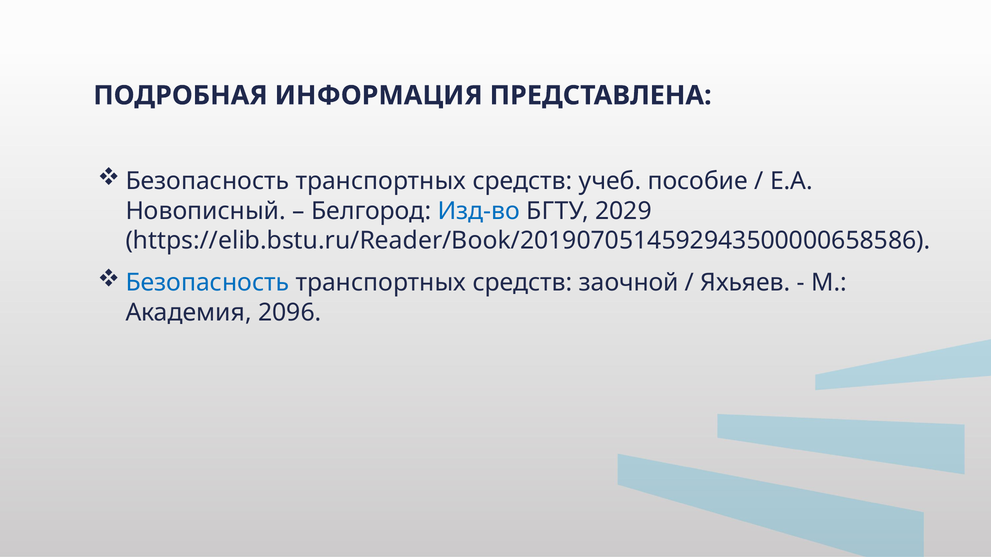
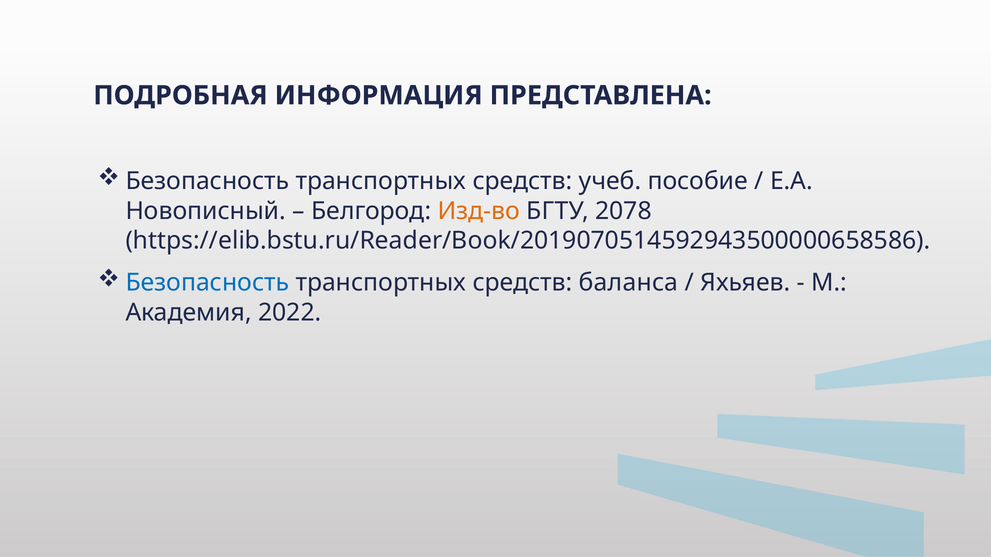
Изд-во colour: blue -> orange
2029: 2029 -> 2078
заочной: заочной -> баланса
2096: 2096 -> 2022
